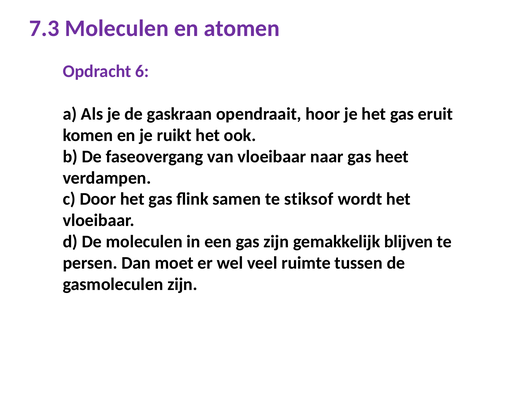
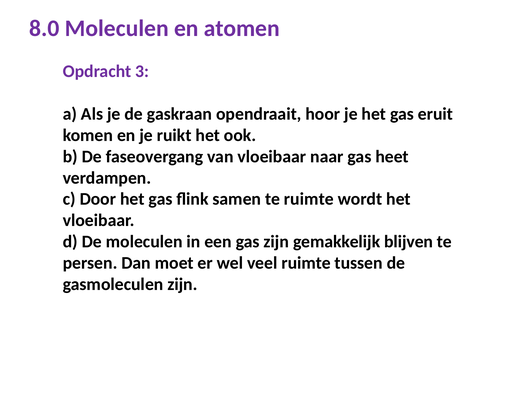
7.3: 7.3 -> 8.0
6: 6 -> 3
te stiksof: stiksof -> ruimte
